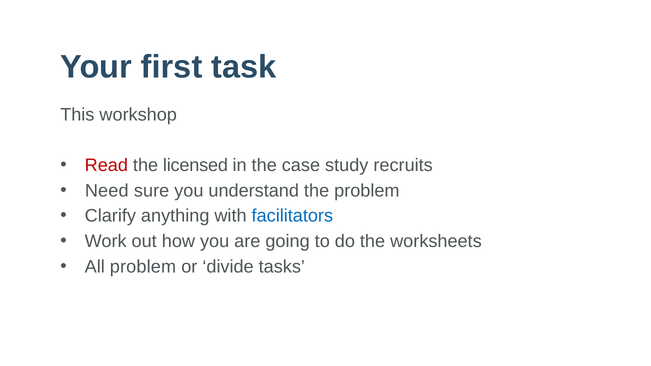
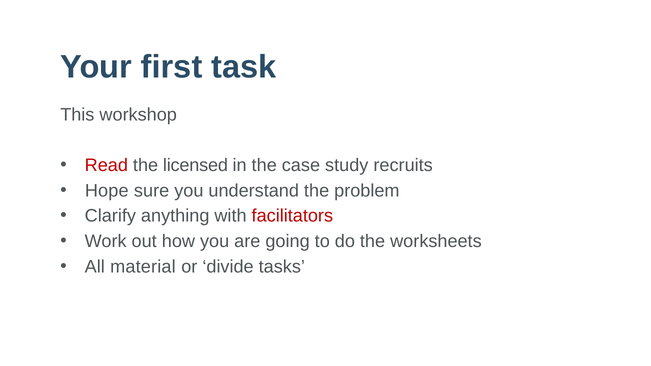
Need: Need -> Hope
facilitators colour: blue -> red
All problem: problem -> material
